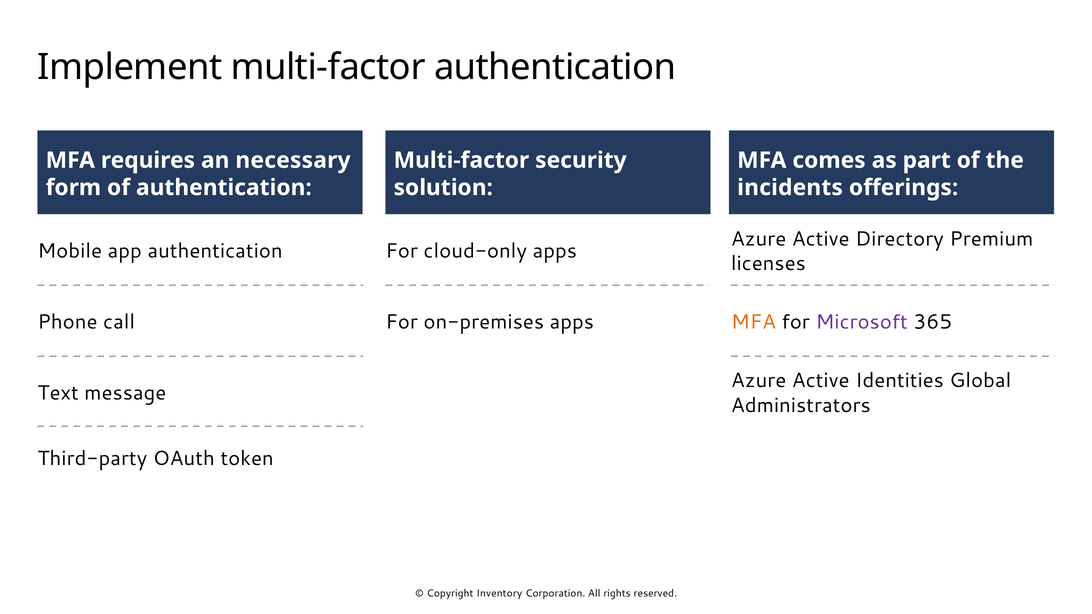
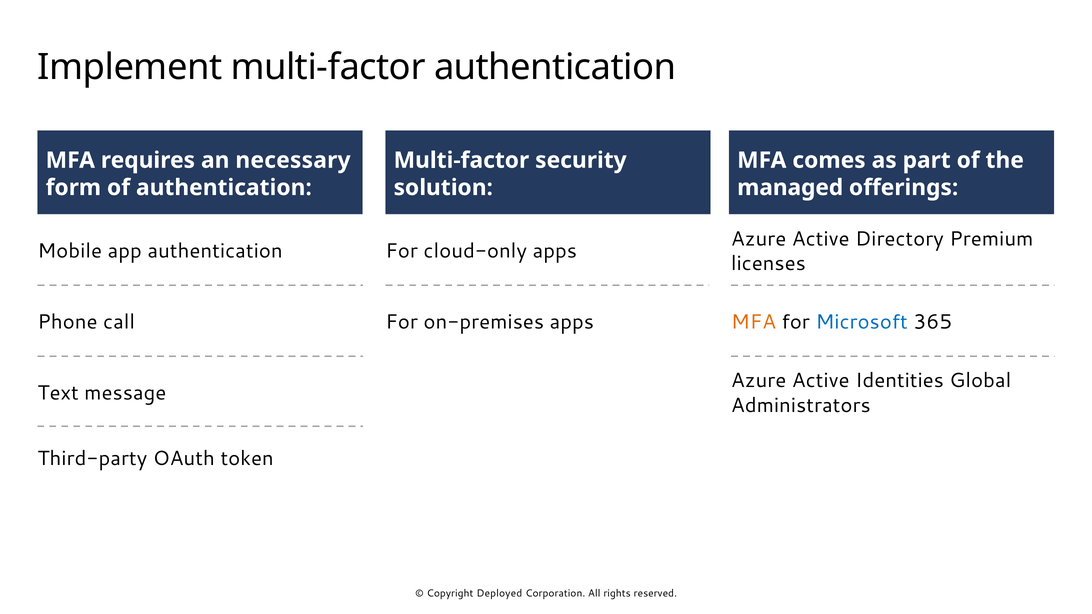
incidents: incidents -> managed
Microsoft colour: purple -> blue
Inventory: Inventory -> Deployed
